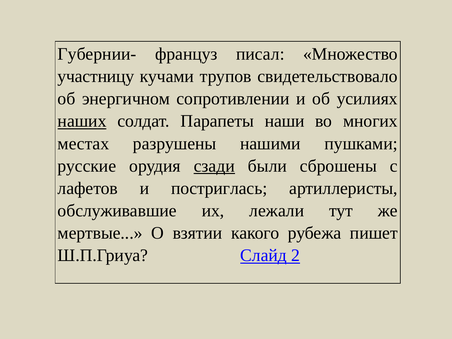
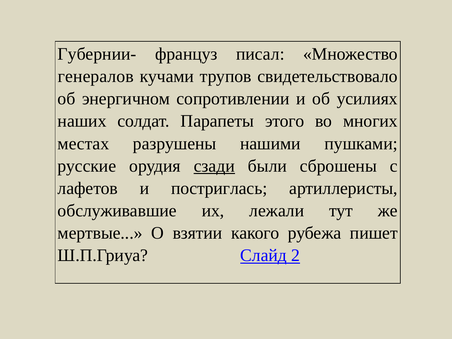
участницу: участницу -> генералов
наших underline: present -> none
наши: наши -> этого
